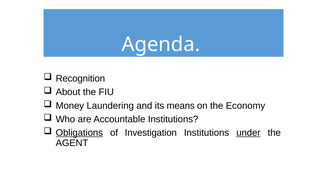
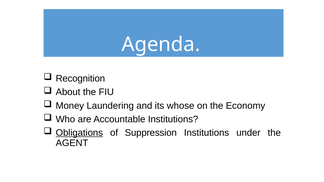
means: means -> whose
Investigation: Investigation -> Suppression
under underline: present -> none
